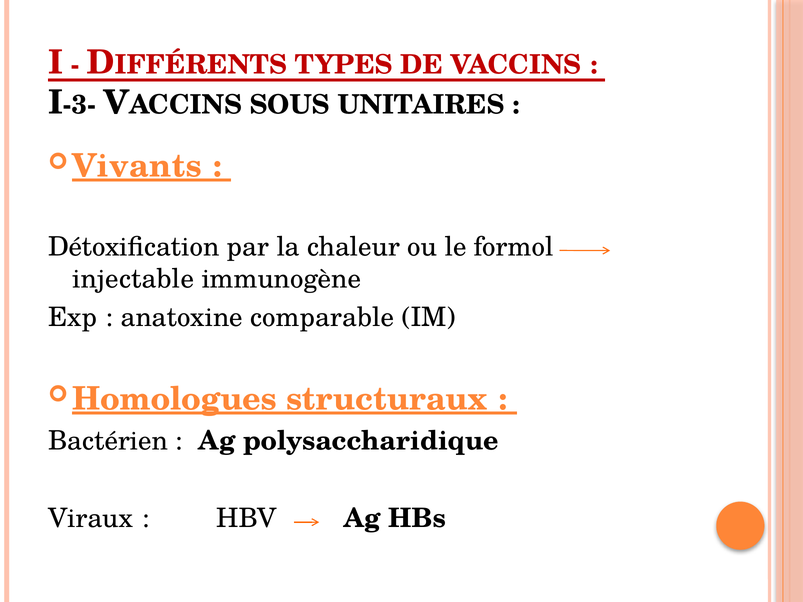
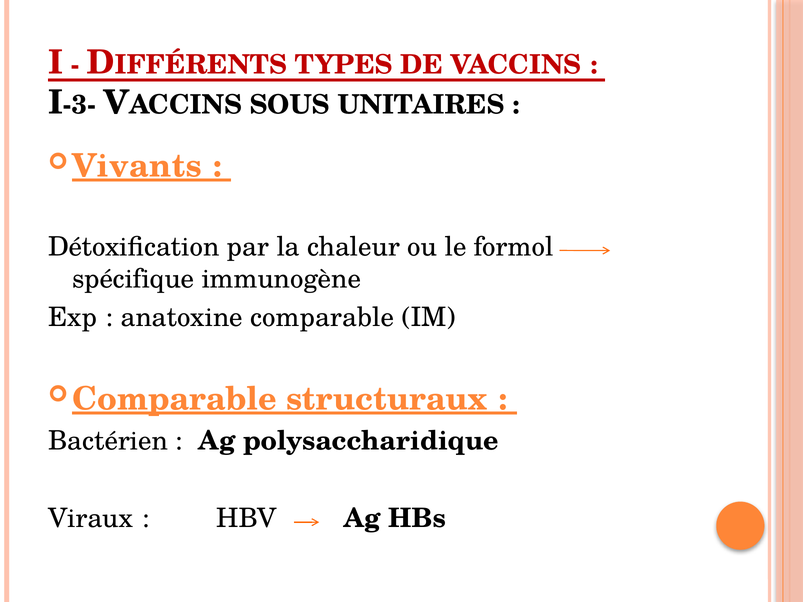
injectable: injectable -> spécifique
Homologues at (175, 399): Homologues -> Comparable
